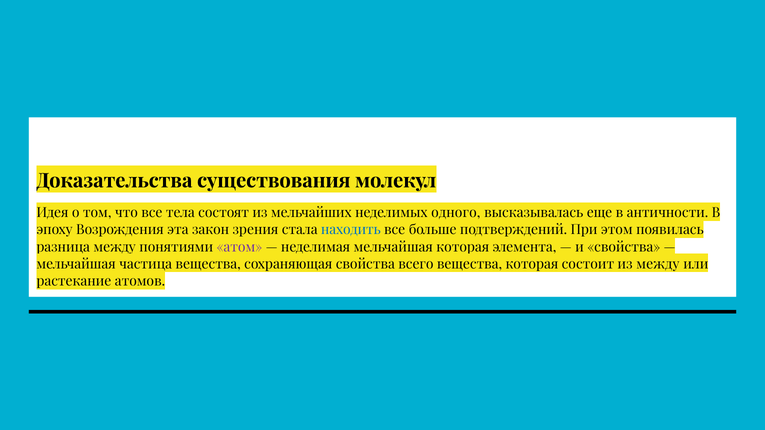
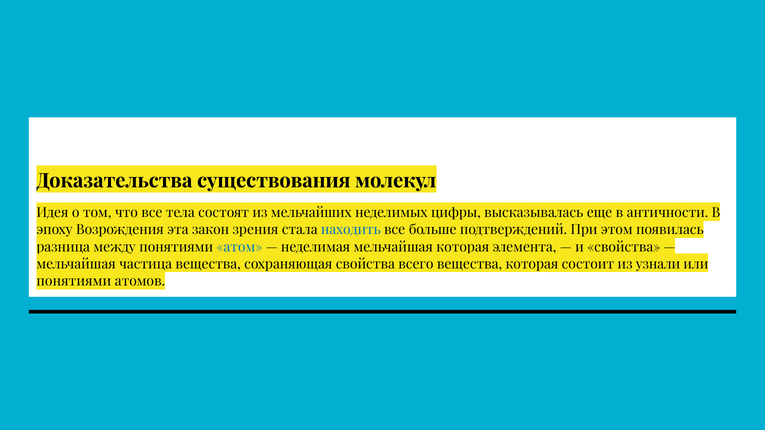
одного: одного -> цифры
атом colour: purple -> blue
из между: между -> узнали
растекание at (74, 282): растекание -> понятиями
